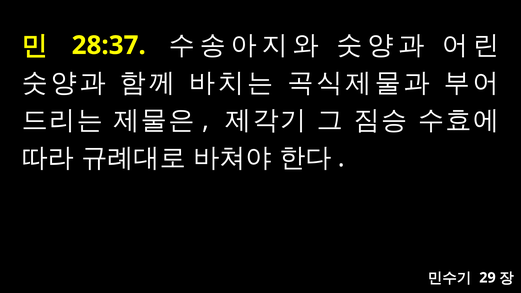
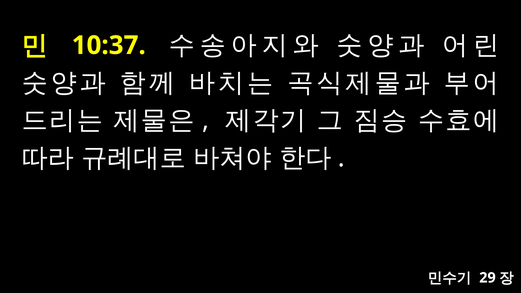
28:37: 28:37 -> 10:37
